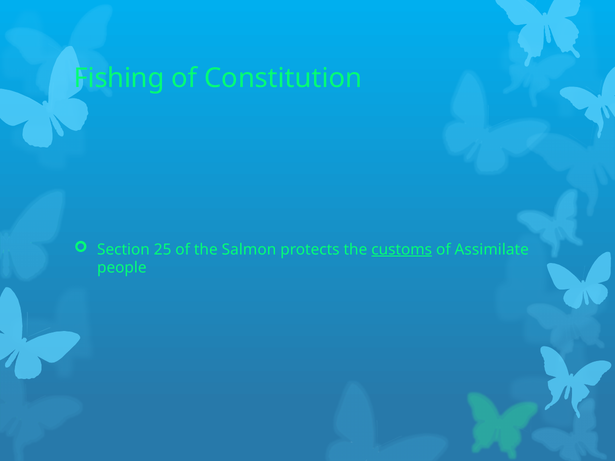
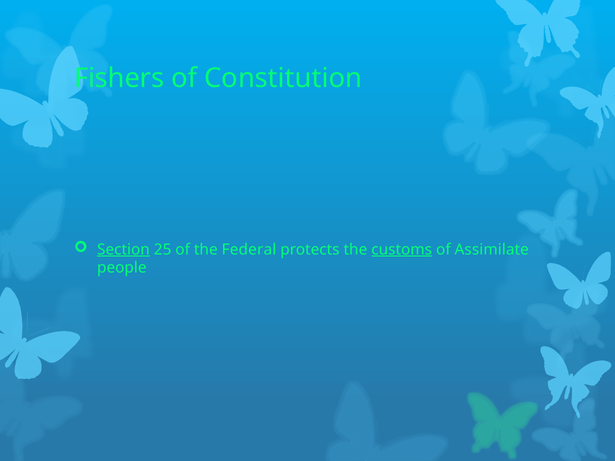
Fishing: Fishing -> Fishers
Section underline: none -> present
Salmon: Salmon -> Federal
